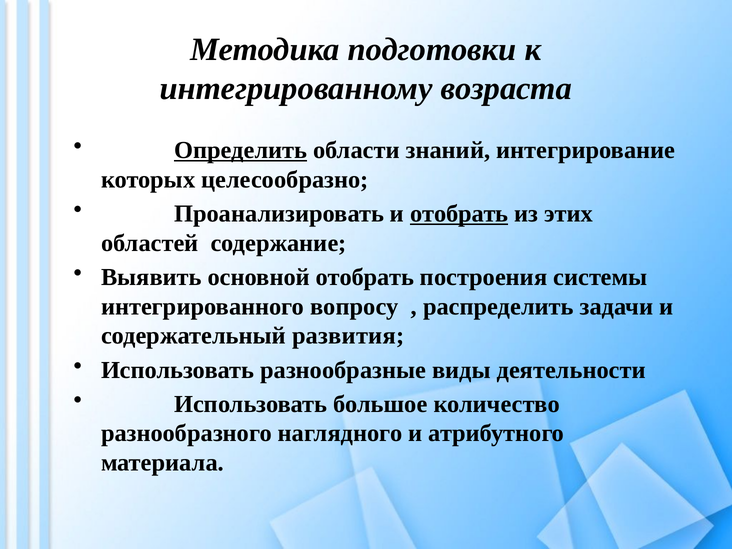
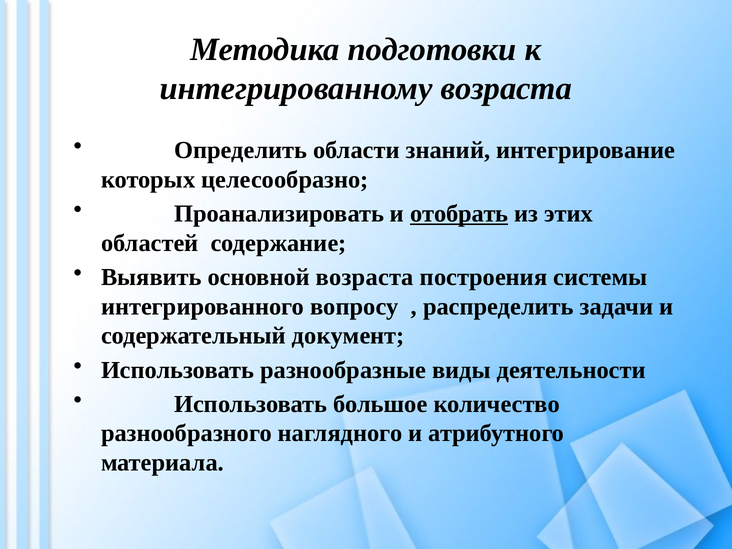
Определить underline: present -> none
основной отобрать: отобрать -> возраста
развития: развития -> документ
